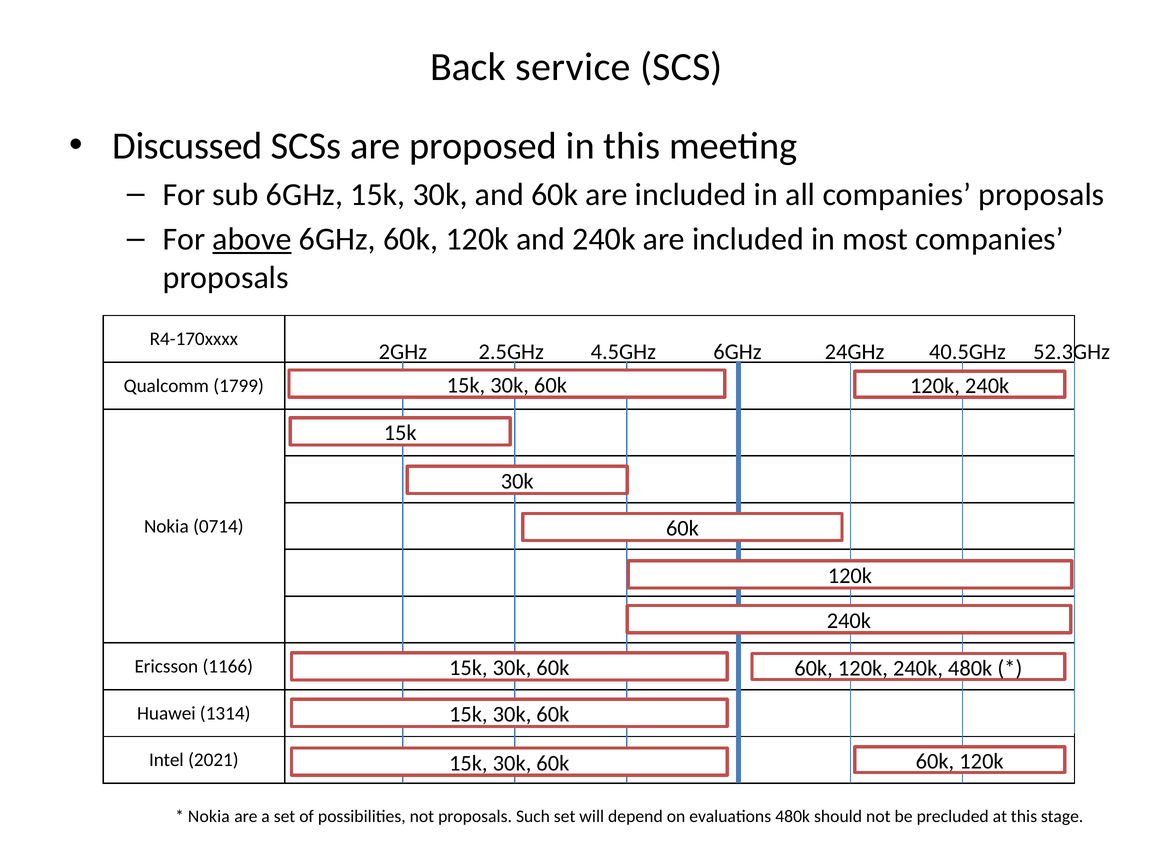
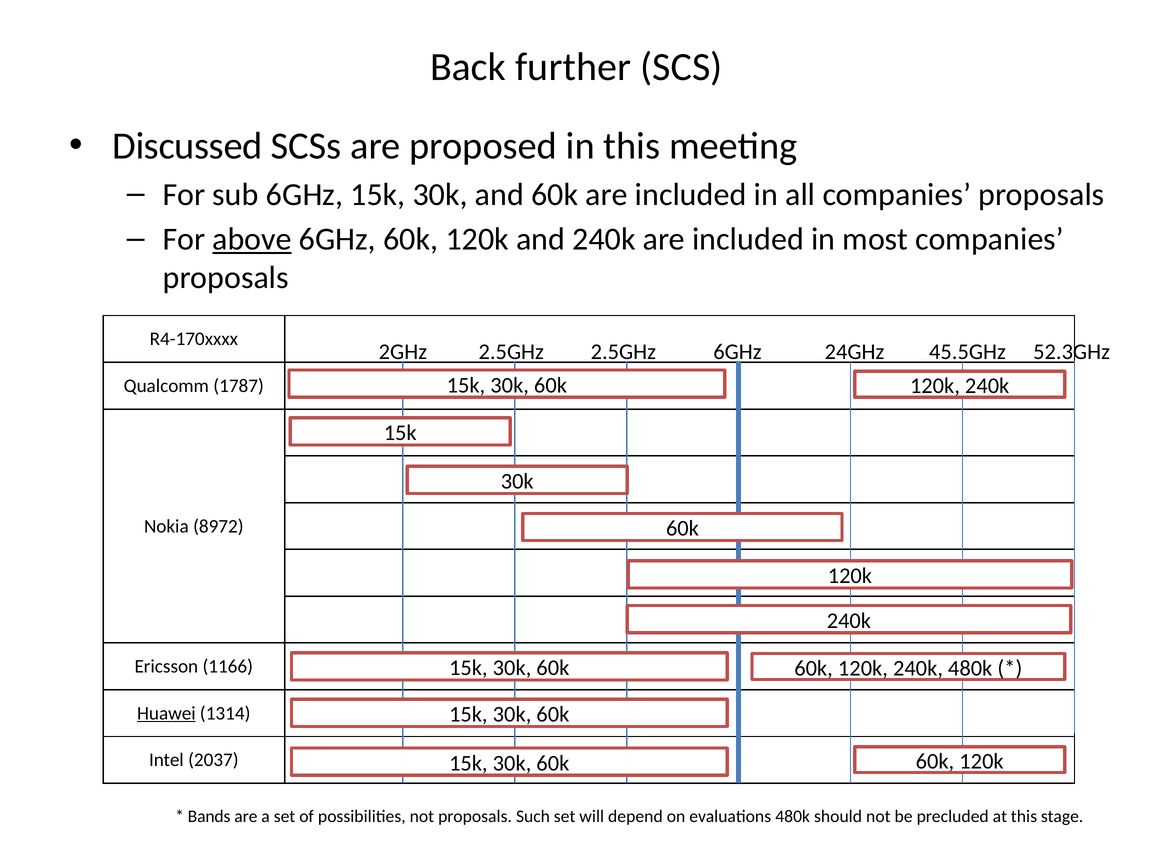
service: service -> further
2.5GHz 4.5GHz: 4.5GHz -> 2.5GHz
40.5GHz: 40.5GHz -> 45.5GHz
1799: 1799 -> 1787
0714: 0714 -> 8972
Huawei underline: none -> present
2021: 2021 -> 2037
Nokia at (209, 816): Nokia -> Bands
